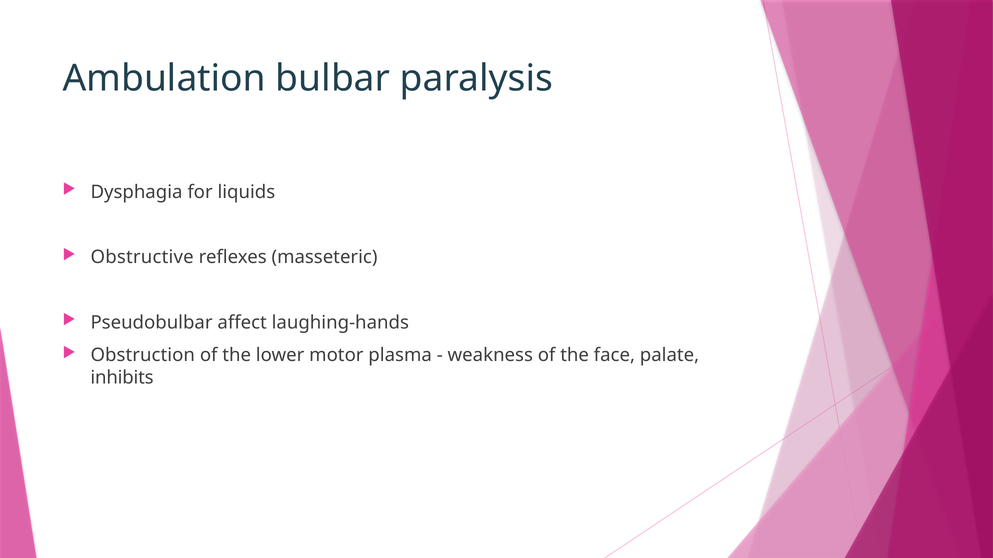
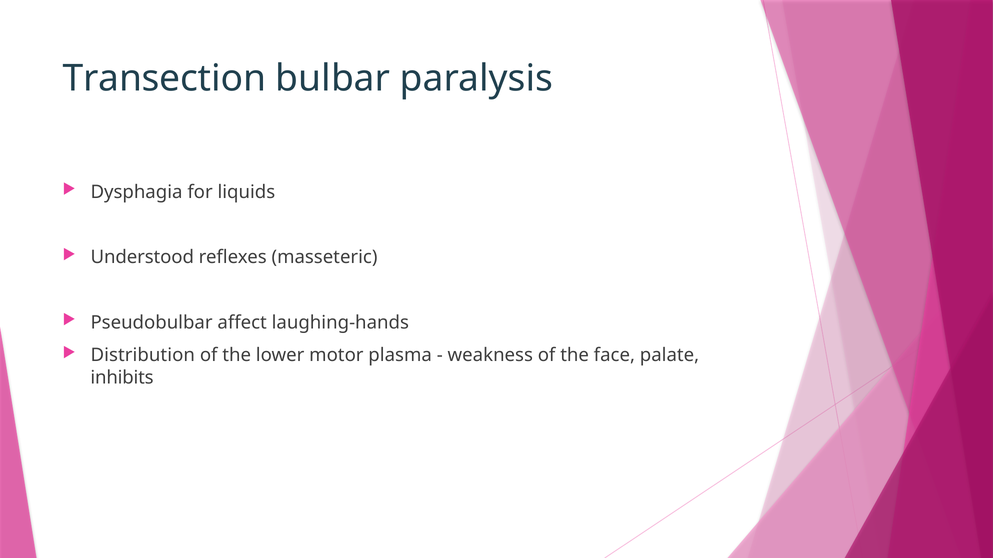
Ambulation: Ambulation -> Transection
Obstructive: Obstructive -> Understood
Obstruction: Obstruction -> Distribution
